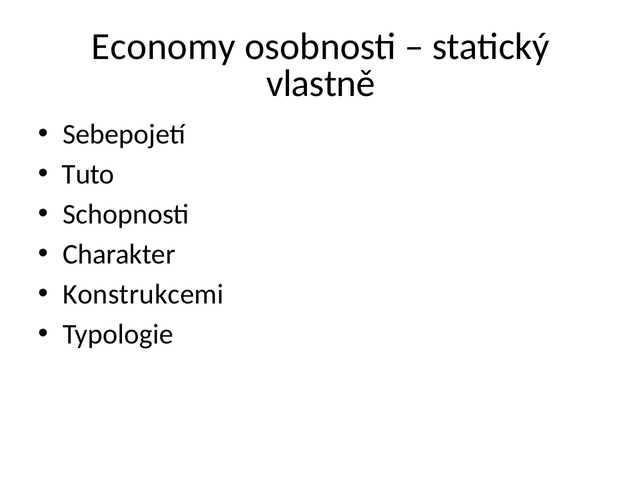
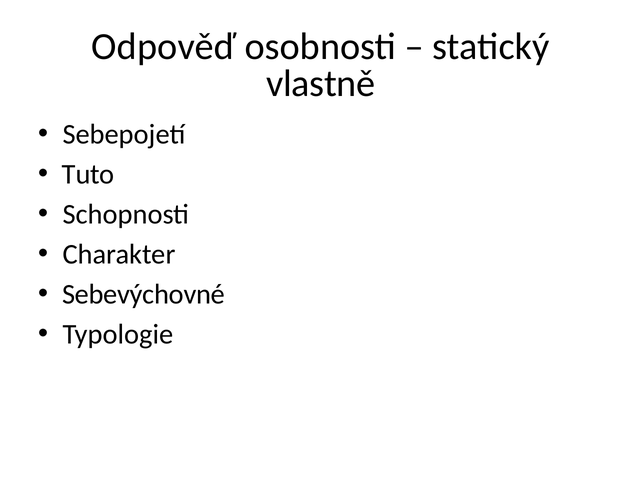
Economy: Economy -> Odpověď
Konstrukcemi: Konstrukcemi -> Sebevýchovné
